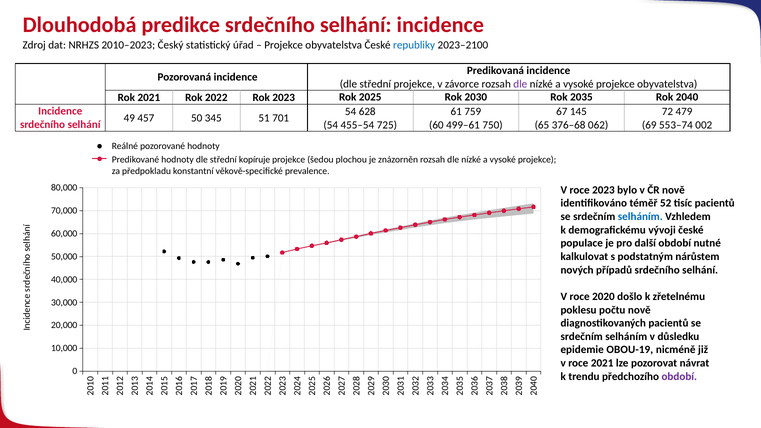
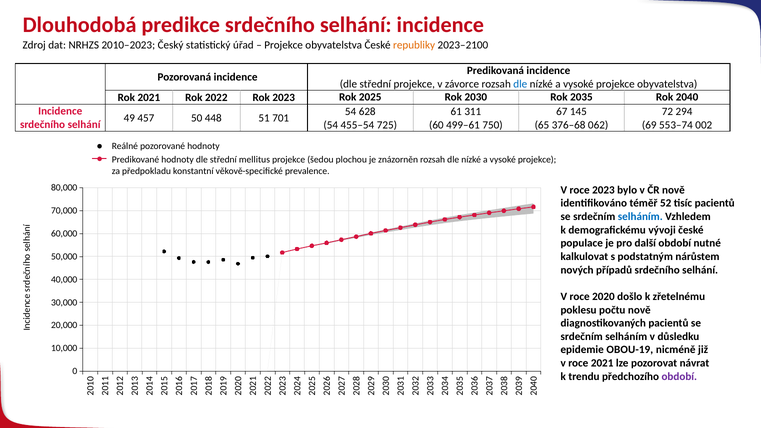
republiky colour: blue -> orange
dle at (520, 84) colour: purple -> blue
759: 759 -> 311
479: 479 -> 294
345: 345 -> 448
kopíruje: kopíruje -> mellitus
